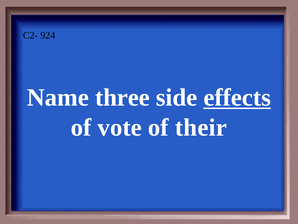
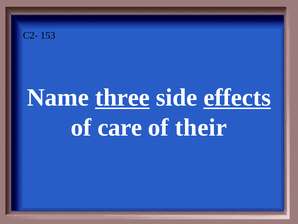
924: 924 -> 153
three underline: none -> present
vote: vote -> care
